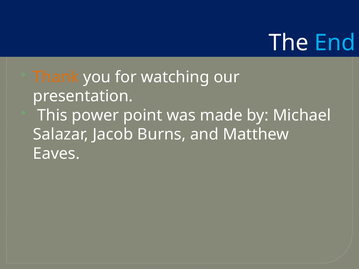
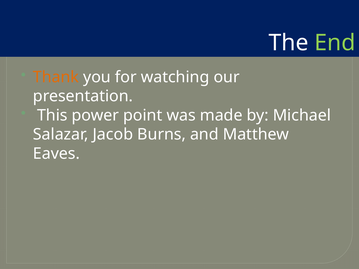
End colour: light blue -> light green
